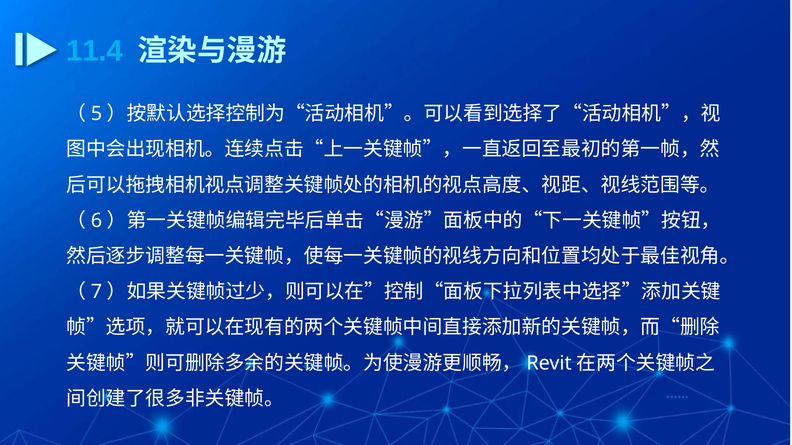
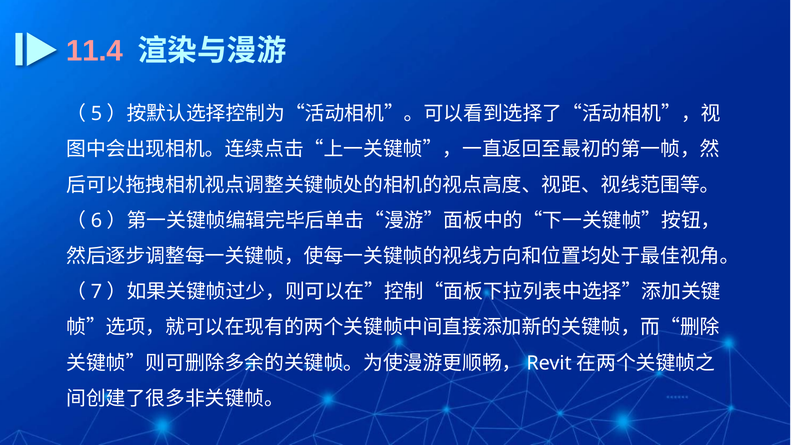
11.4 colour: light blue -> pink
